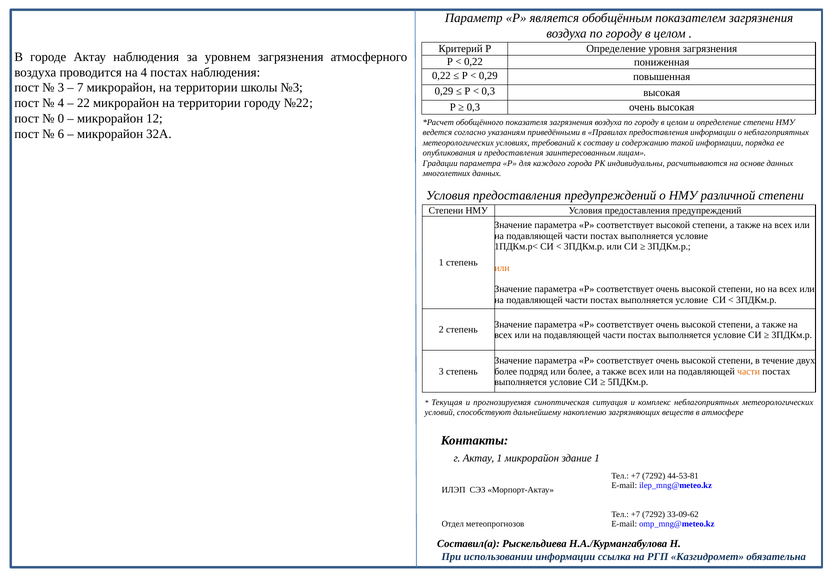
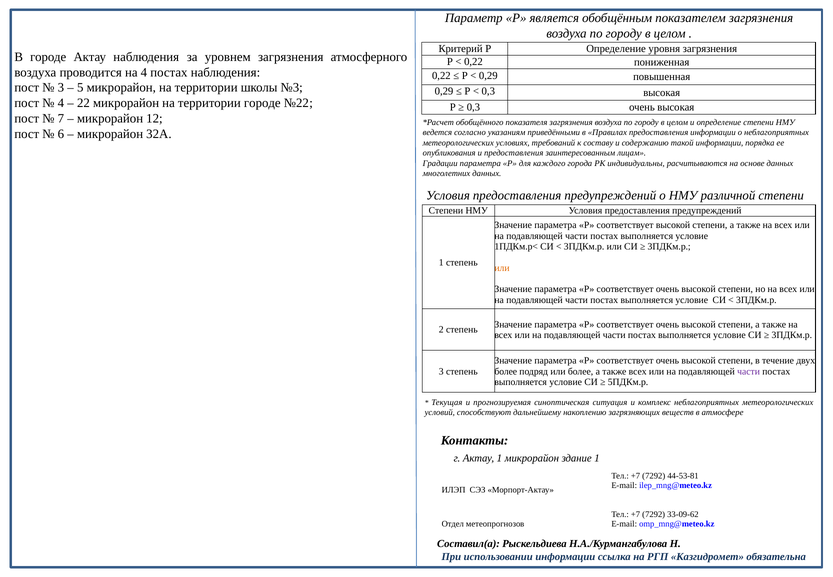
7: 7 -> 5
территории городу: городу -> городе
0: 0 -> 7
части at (749, 371) colour: orange -> purple
